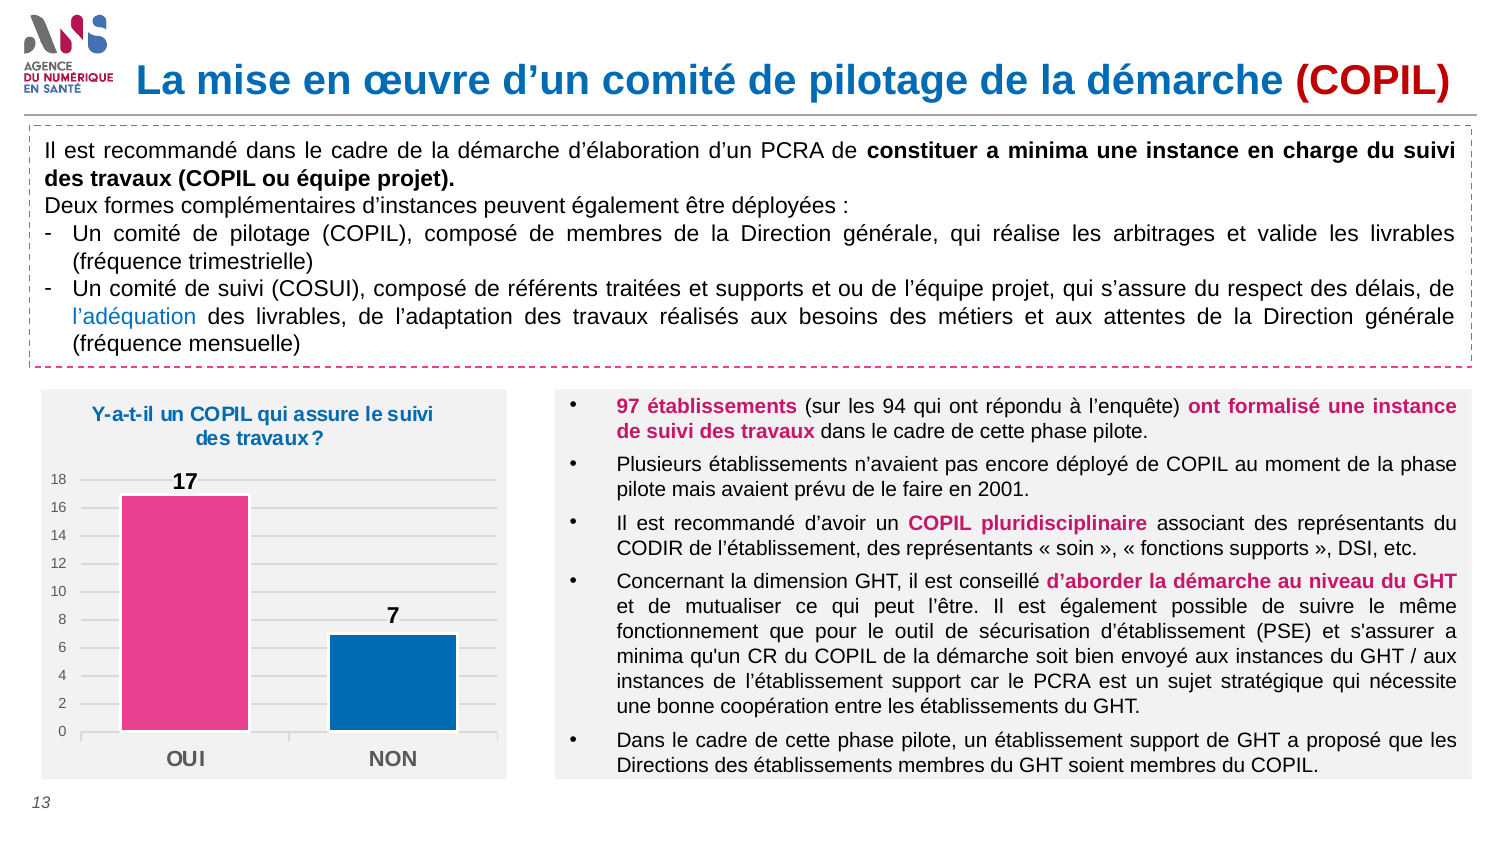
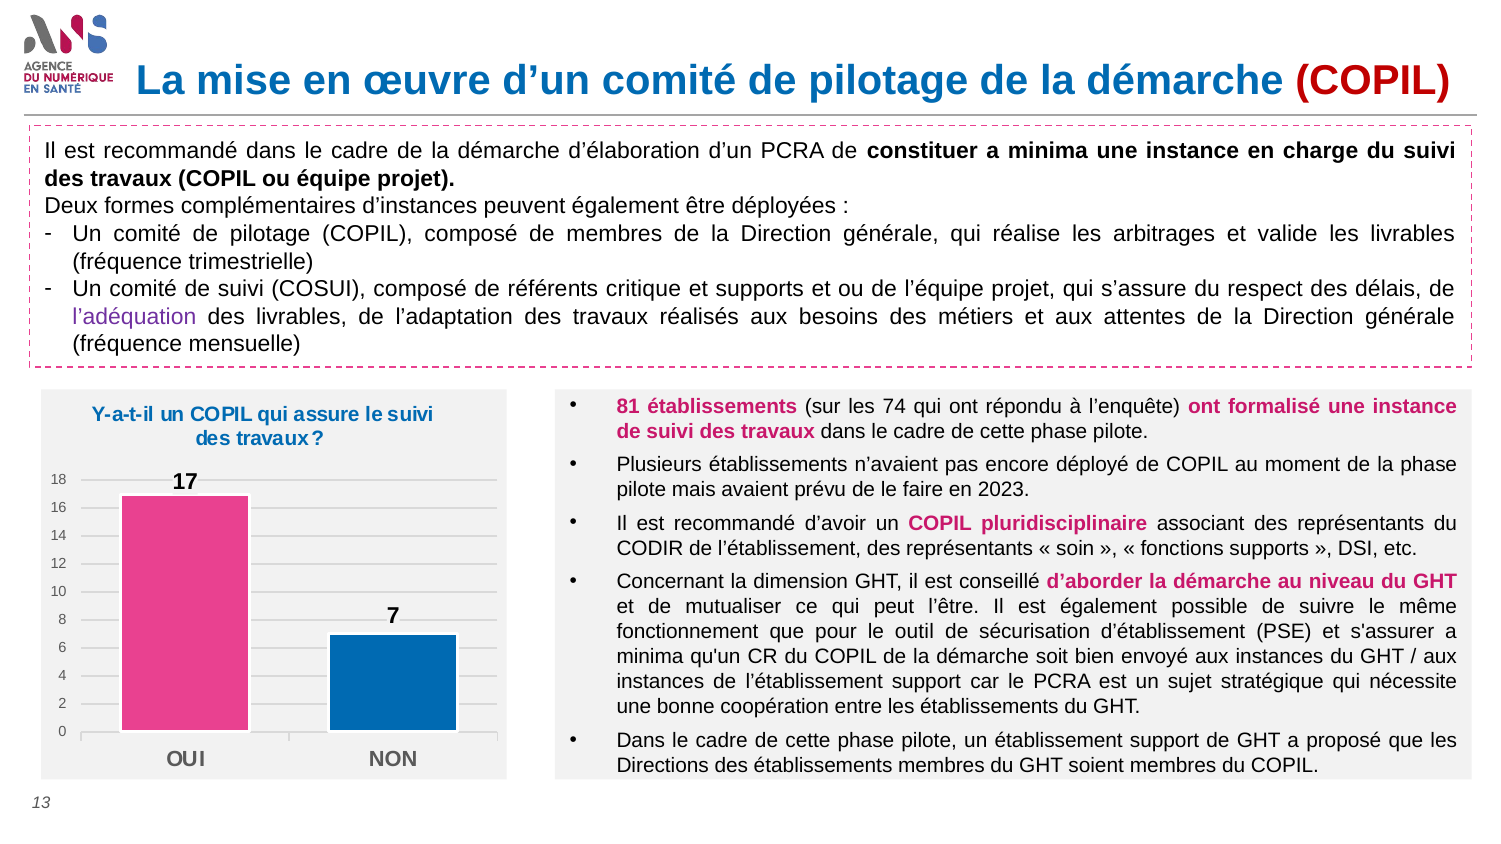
traitées: traitées -> critique
l’adéquation colour: blue -> purple
97: 97 -> 81
94: 94 -> 74
2001: 2001 -> 2023
